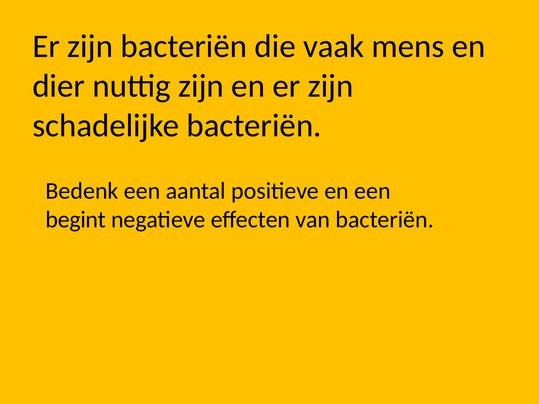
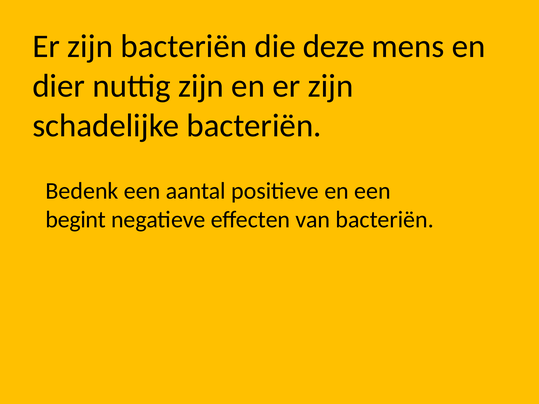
vaak: vaak -> deze
